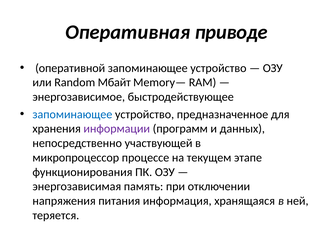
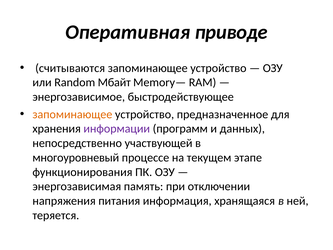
оперативной: оперативной -> считываются
запоминающее at (72, 114) colour: blue -> orange
микропроцессор: микропроцессор -> многоуровневый
